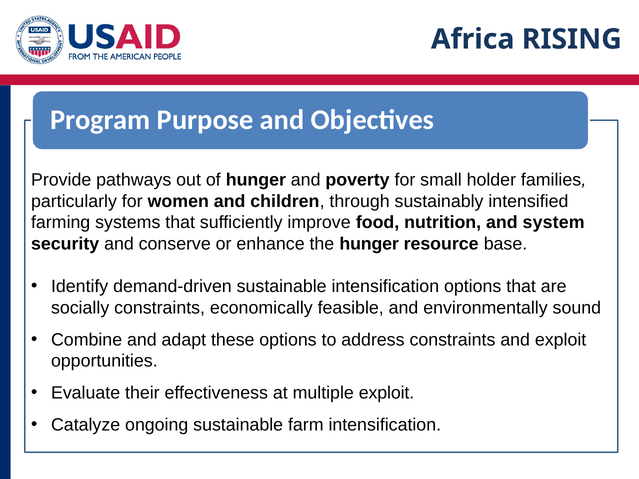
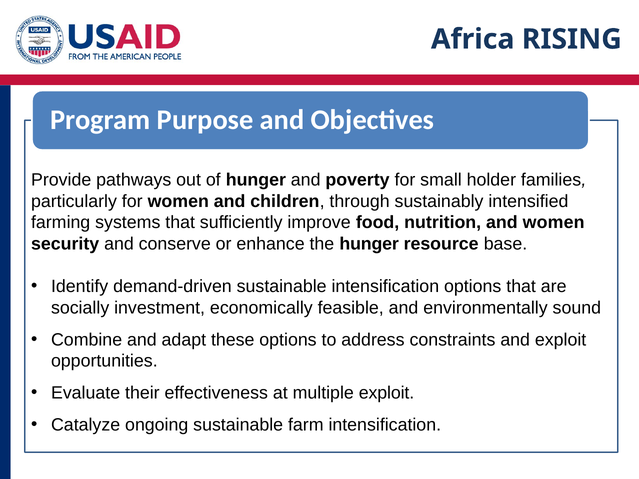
and system: system -> women
socially constraints: constraints -> investment
